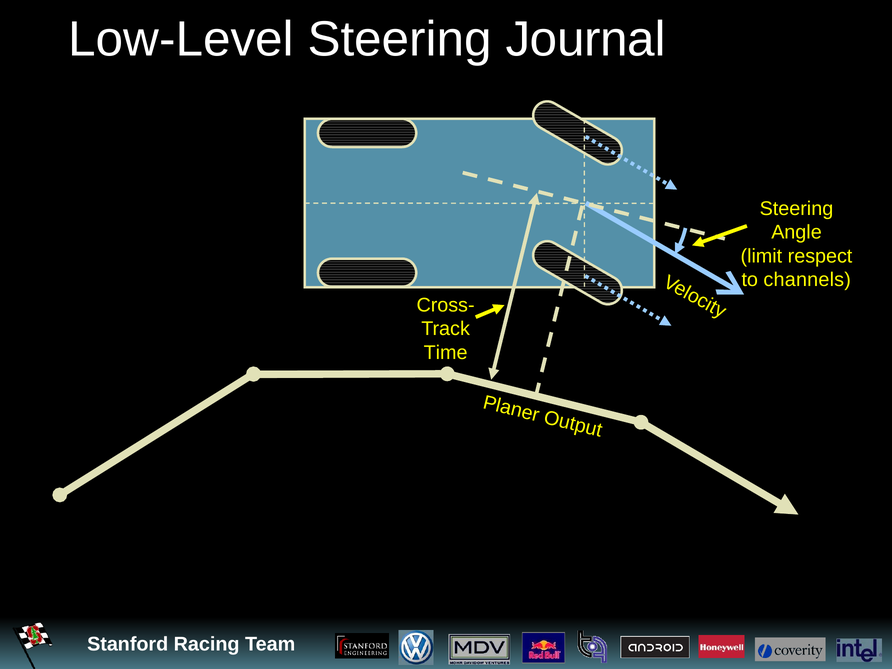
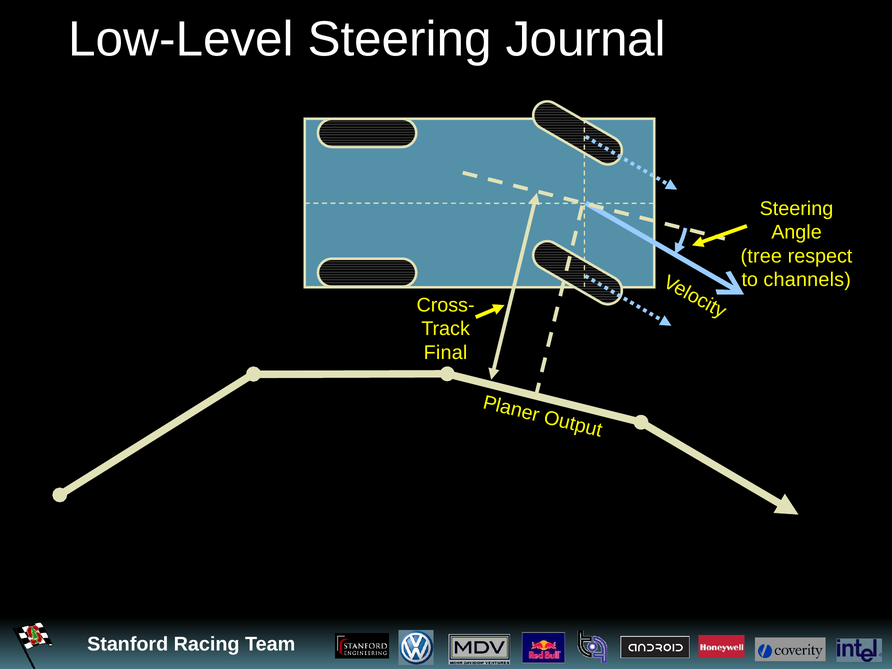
limit: limit -> tree
Time: Time -> Final
